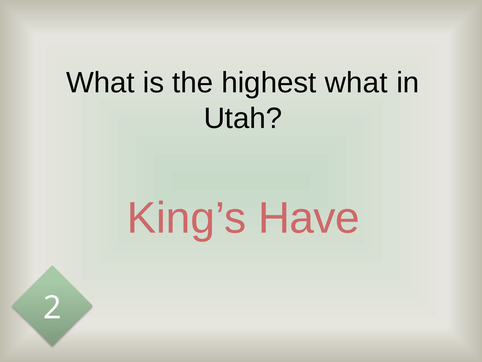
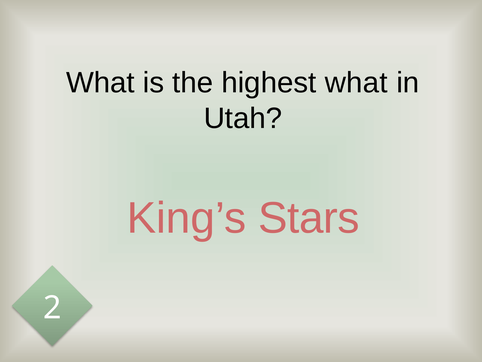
Have: Have -> Stars
